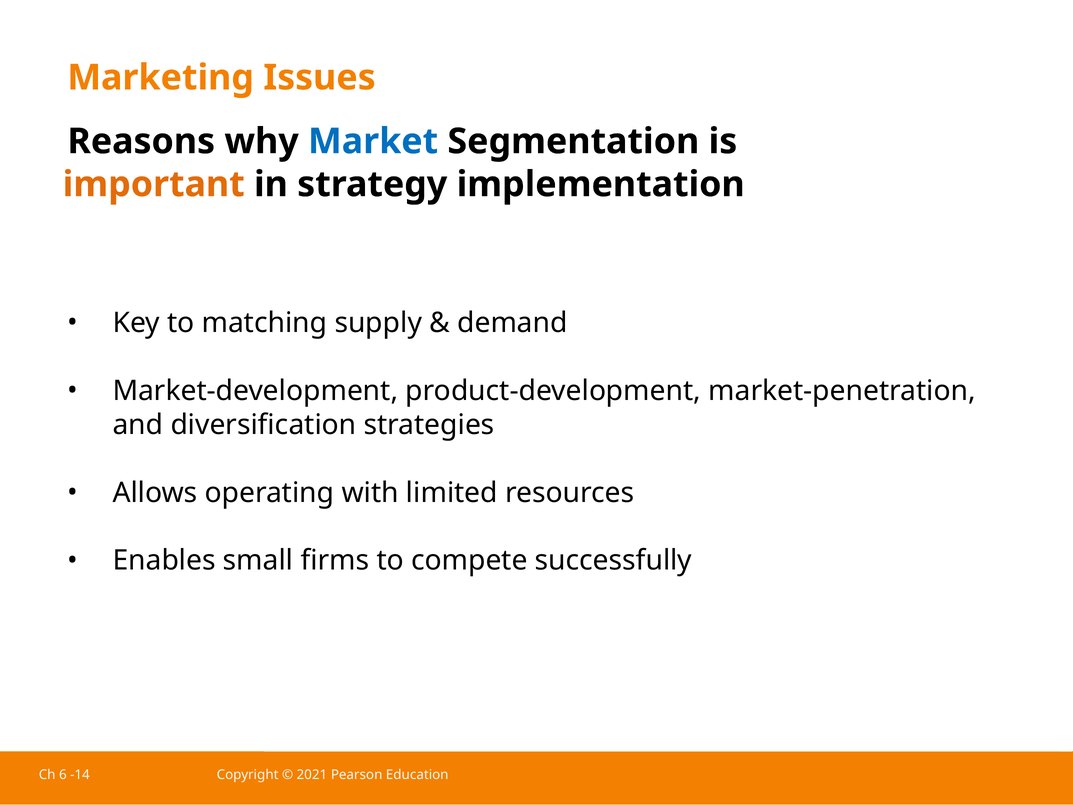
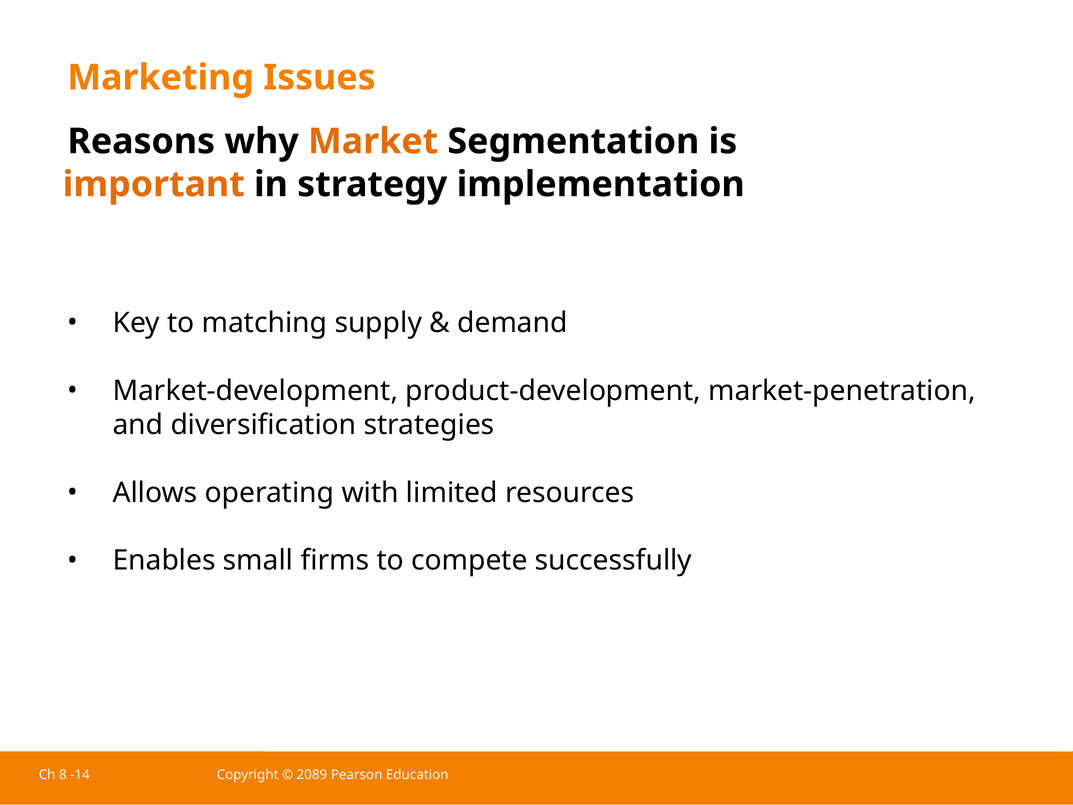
Market colour: blue -> orange
6: 6 -> 8
2021: 2021 -> 2089
